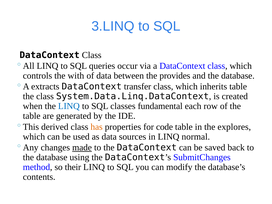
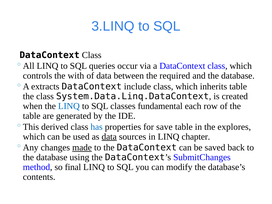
provides: provides -> required
transfer: transfer -> include
has colour: orange -> blue
code: code -> save
data at (109, 137) underline: none -> present
normal: normal -> chapter
their: their -> final
